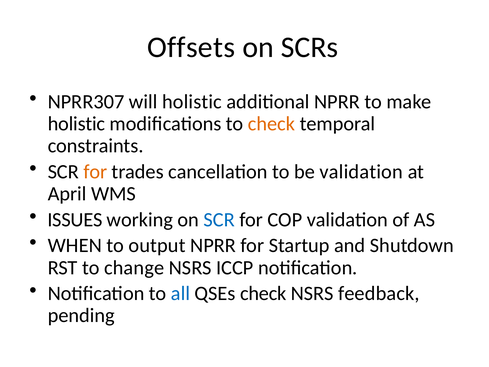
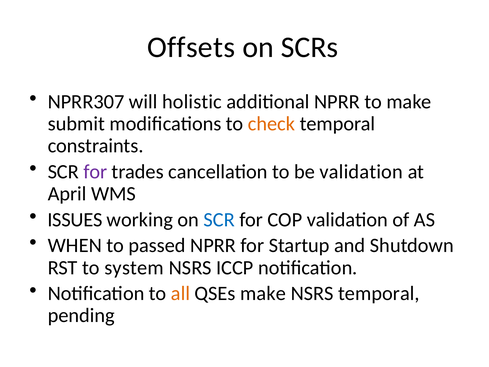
holistic at (76, 124): holistic -> submit
for at (95, 172) colour: orange -> purple
output: output -> passed
change: change -> system
all colour: blue -> orange
QSEs check: check -> make
NSRS feedback: feedback -> temporal
